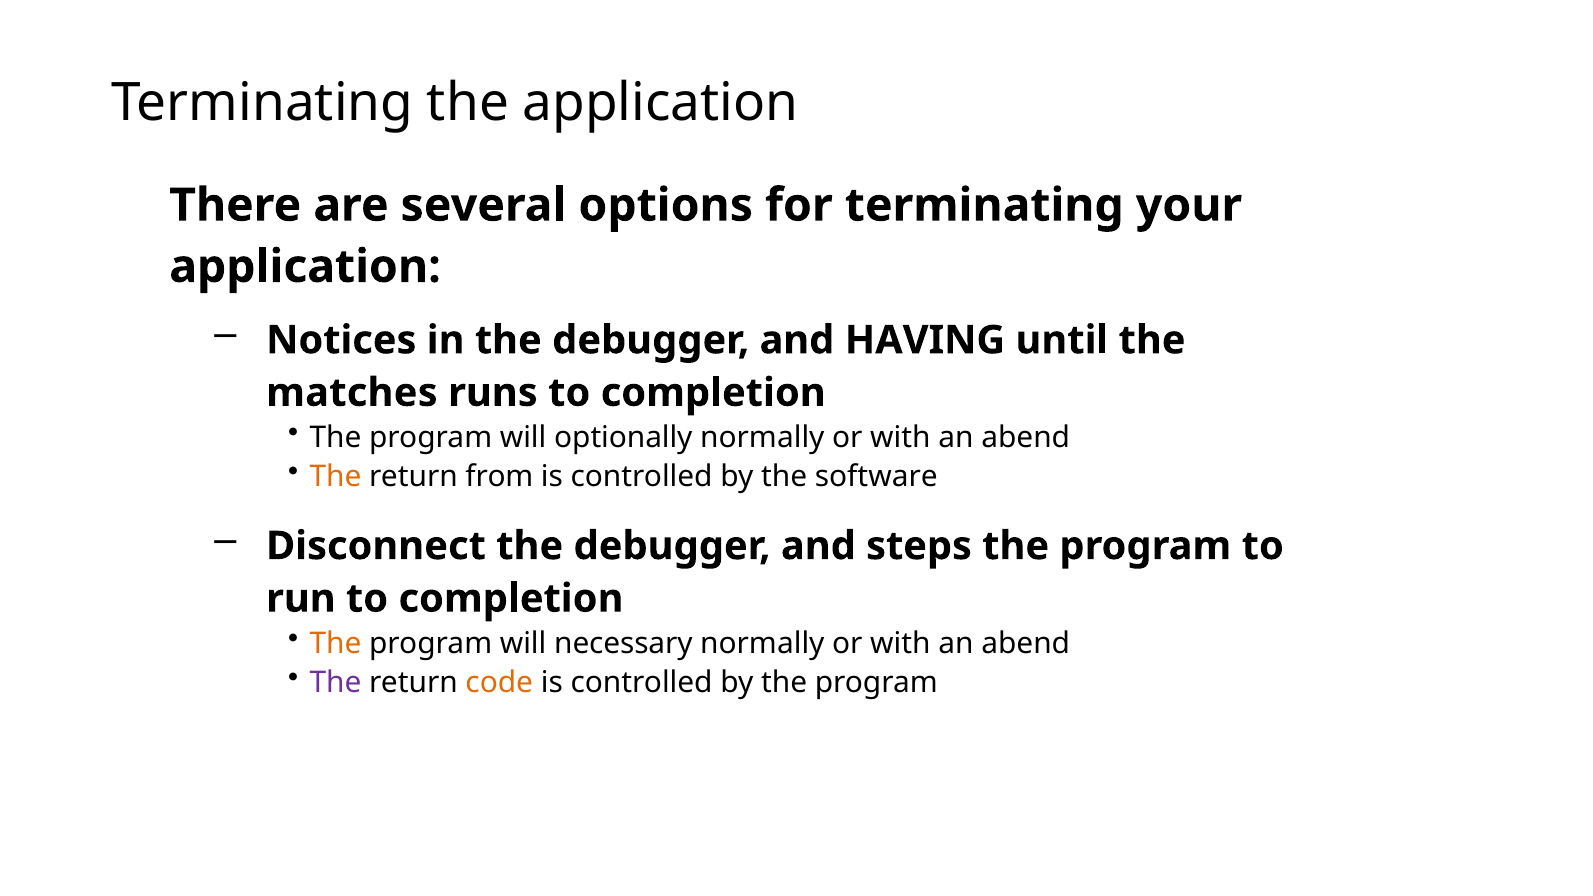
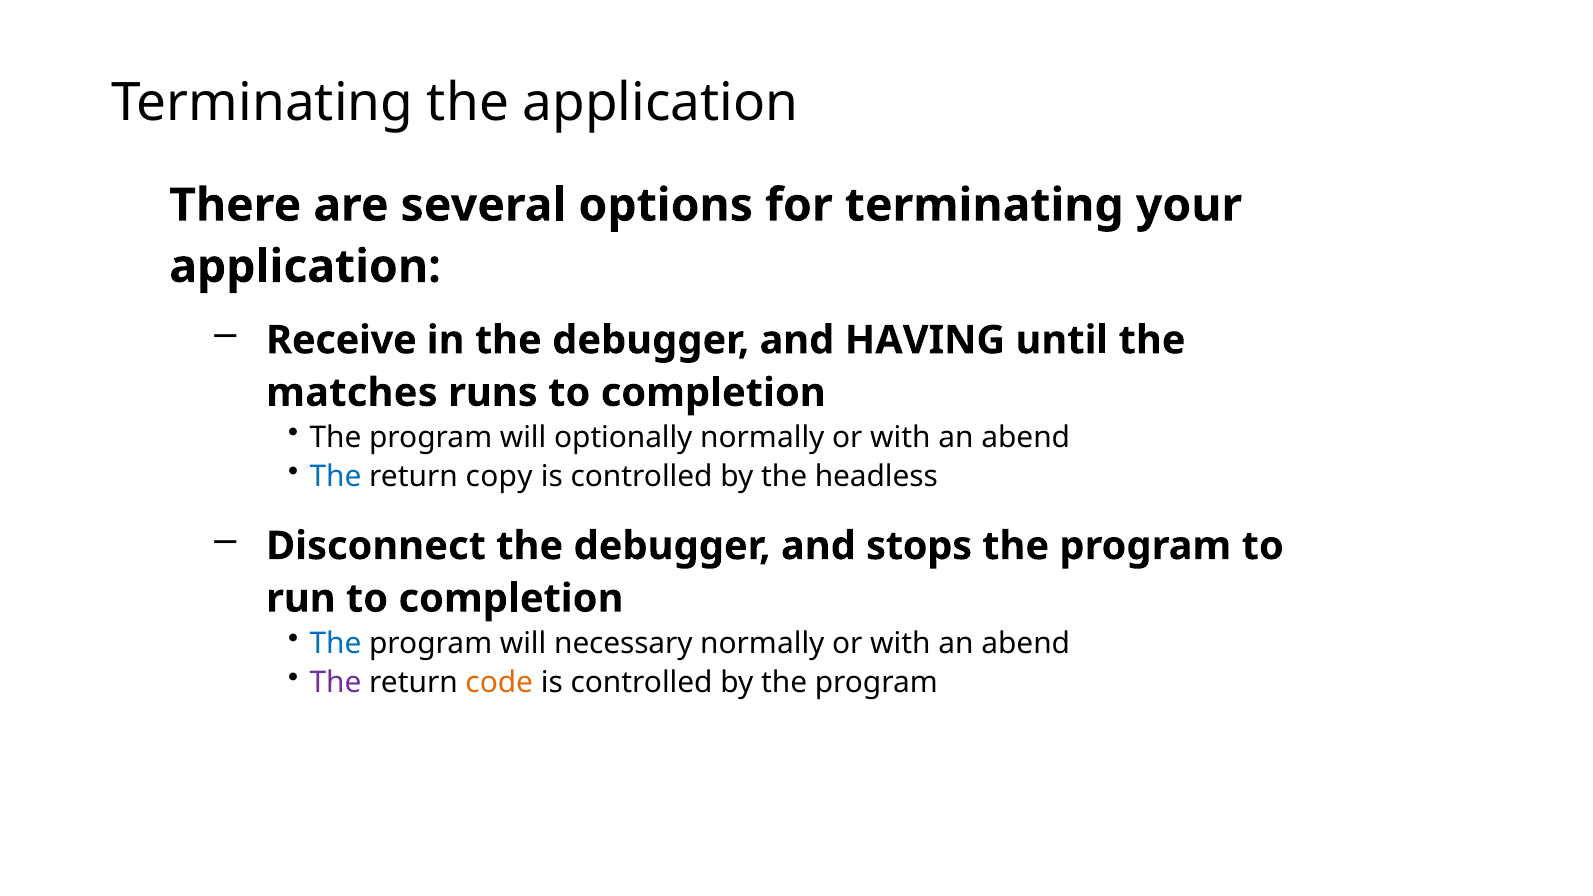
Notices: Notices -> Receive
The at (336, 477) colour: orange -> blue
from: from -> copy
software: software -> headless
steps: steps -> stops
The at (336, 643) colour: orange -> blue
